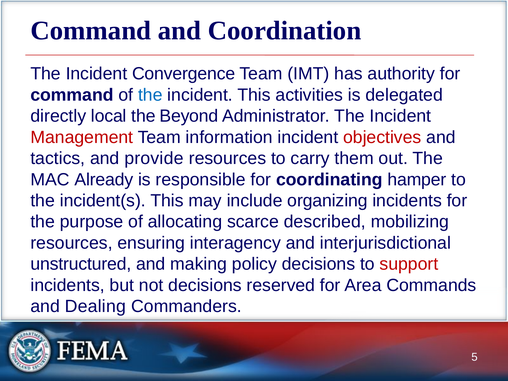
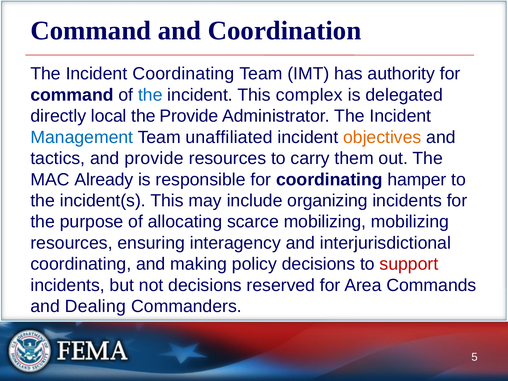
Incident Convergence: Convergence -> Coordinating
activities: activities -> complex
the Beyond: Beyond -> Provide
Management colour: red -> blue
information: information -> unaffiliated
objectives colour: red -> orange
scarce described: described -> mobilizing
unstructured at (81, 264): unstructured -> coordinating
